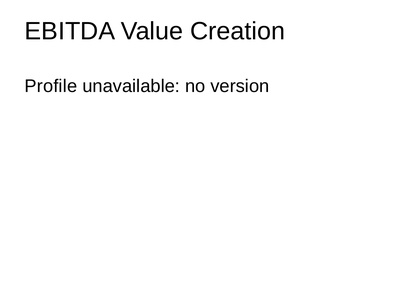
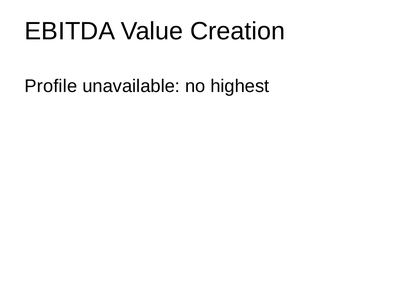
version: version -> highest
